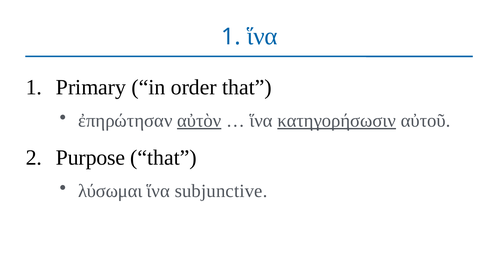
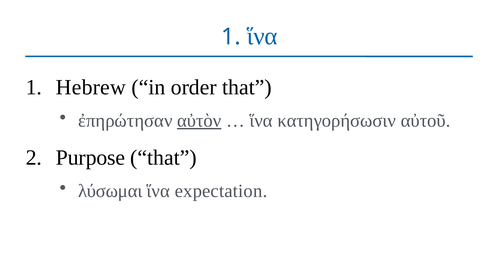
Primary: Primary -> Hebrew
κατηγορήσωσιν underline: present -> none
subjunctive: subjunctive -> expectation
